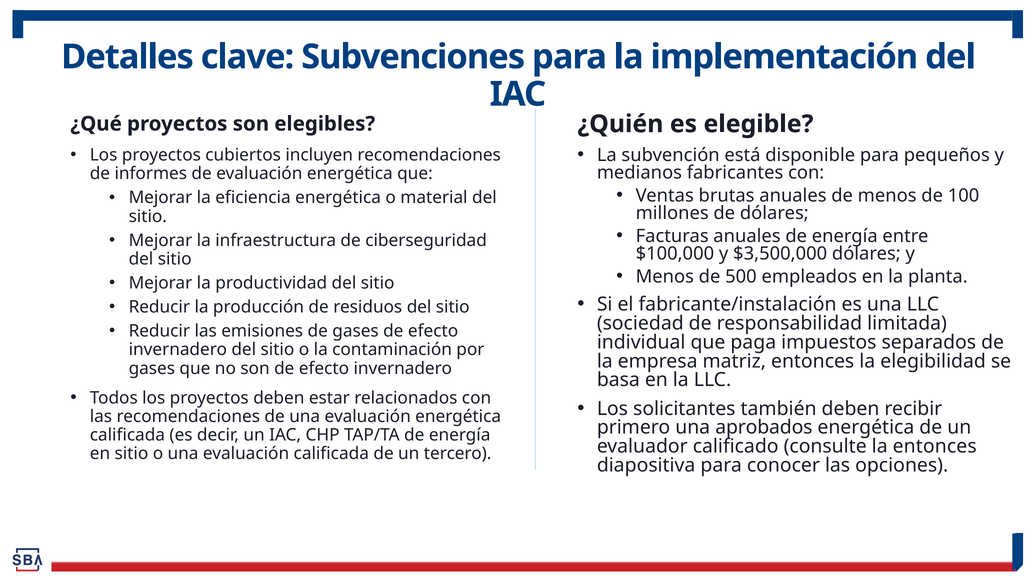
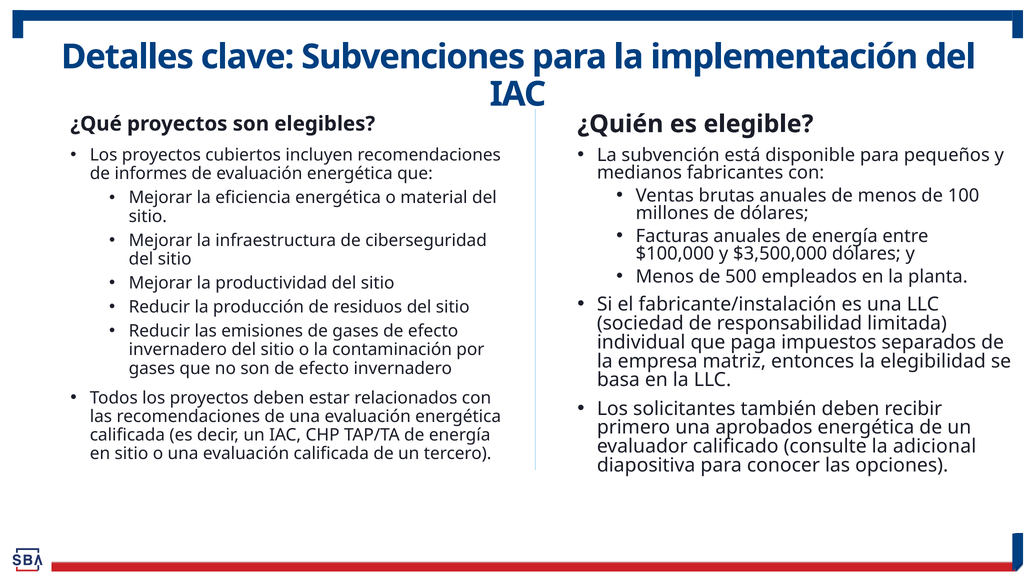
la entonces: entonces -> adicional
